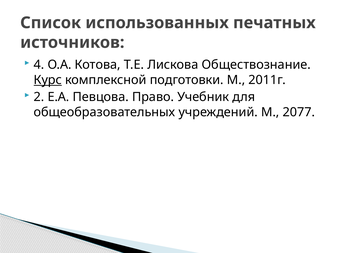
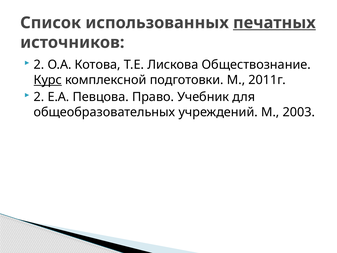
печатных underline: none -> present
4 at (39, 65): 4 -> 2
2077: 2077 -> 2003
